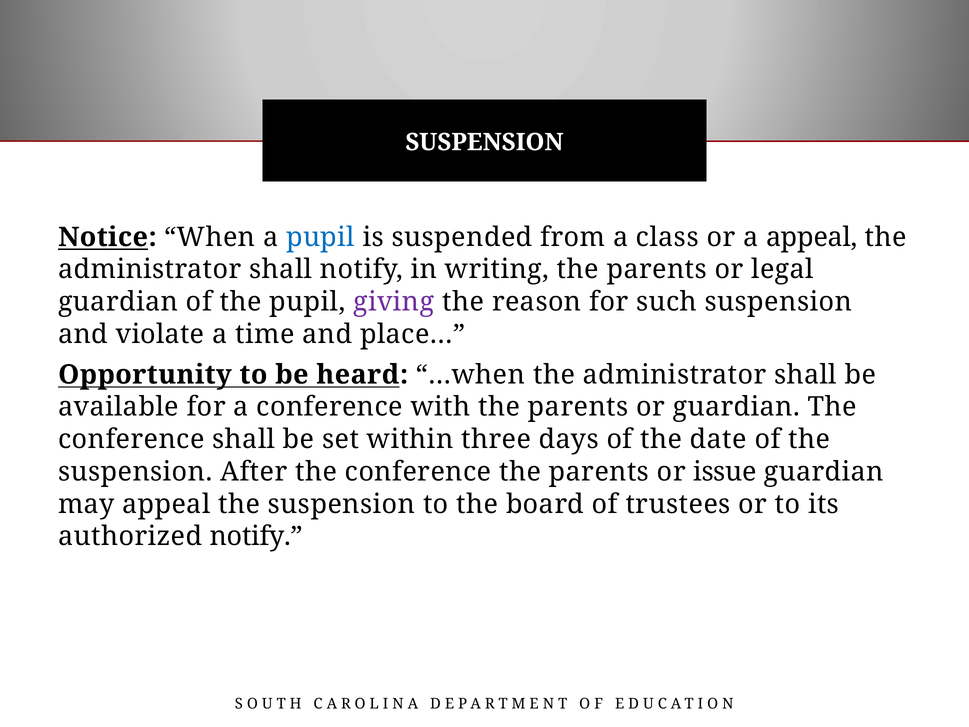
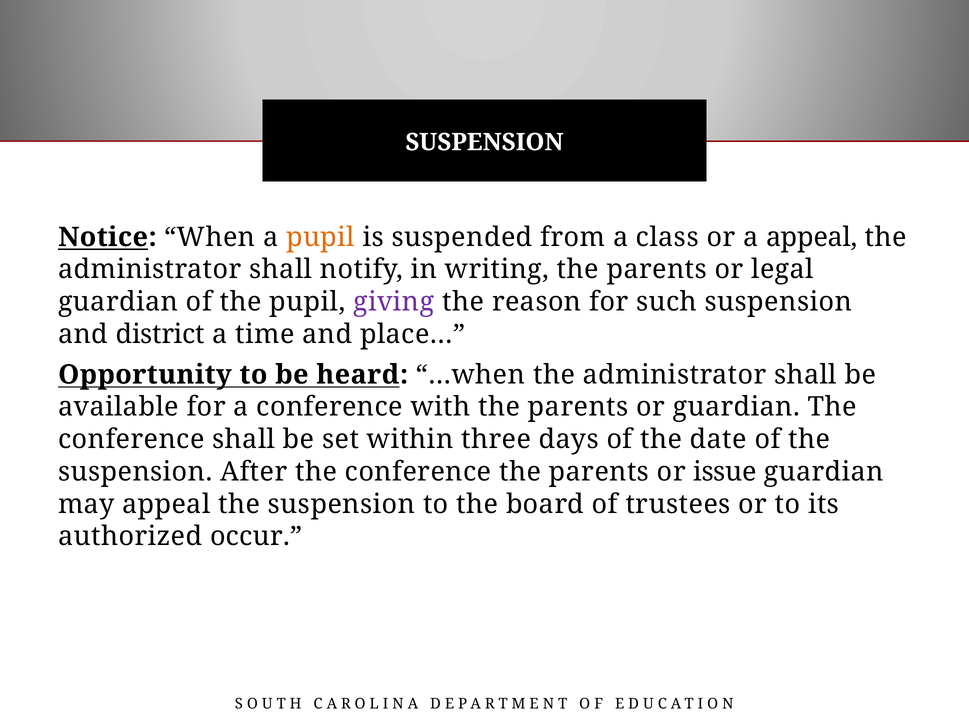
pupil at (320, 237) colour: blue -> orange
violate: violate -> district
authorized notify: notify -> occur
